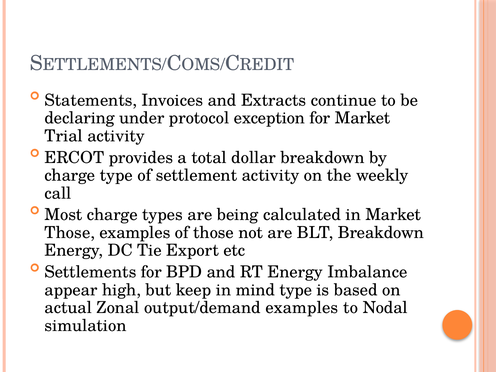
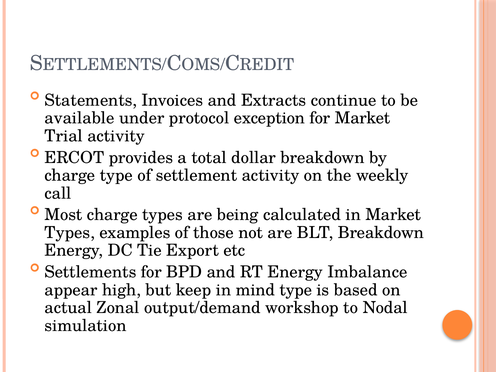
declaring: declaring -> available
Those at (70, 233): Those -> Types
output/demand examples: examples -> workshop
